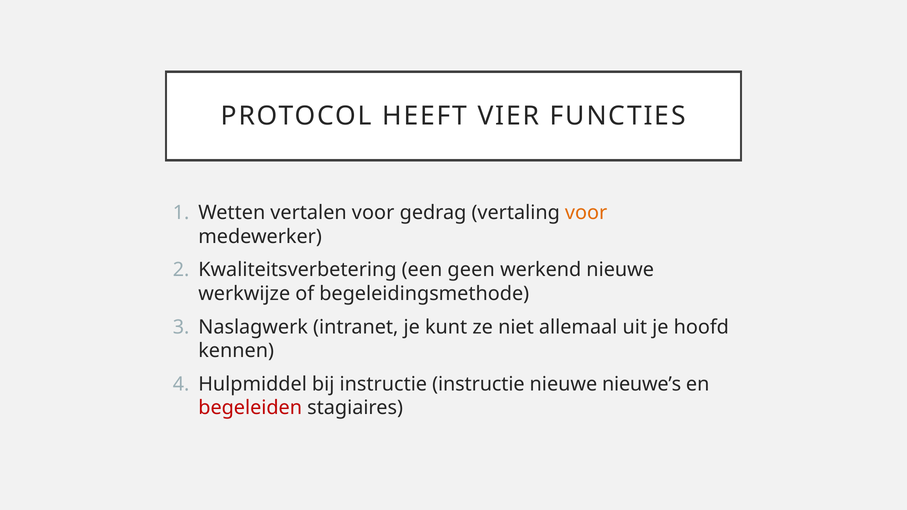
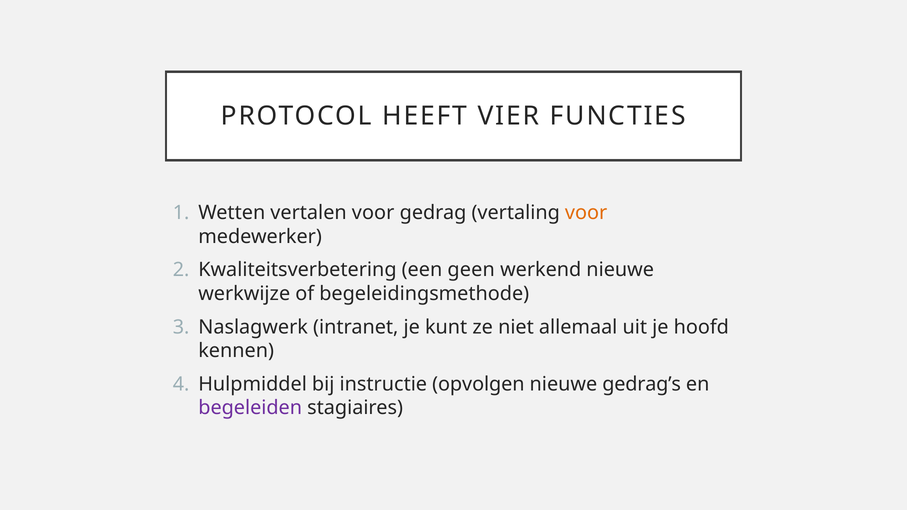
instructie instructie: instructie -> opvolgen
nieuwe’s: nieuwe’s -> gedrag’s
begeleiden colour: red -> purple
